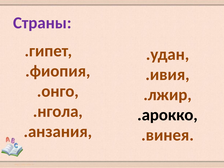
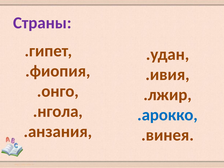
.арокко colour: black -> blue
